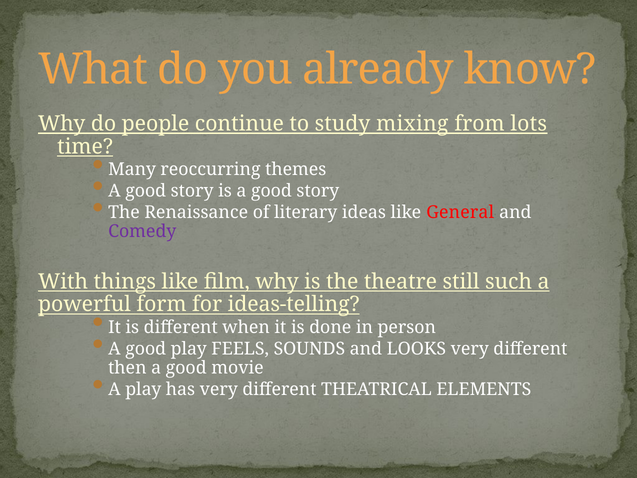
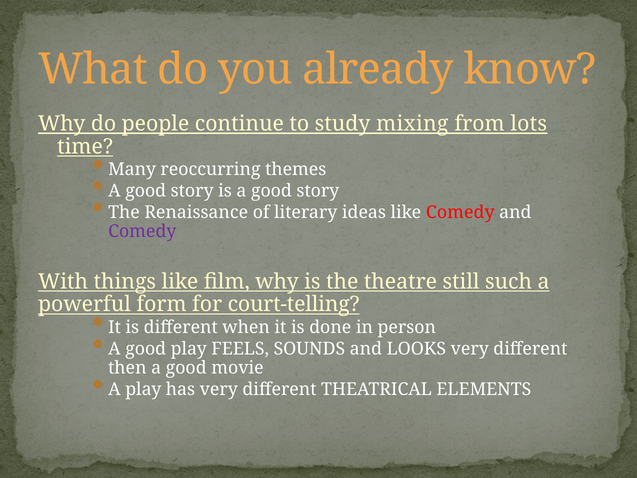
like General: General -> Comedy
ideas-telling: ideas-telling -> court-telling
